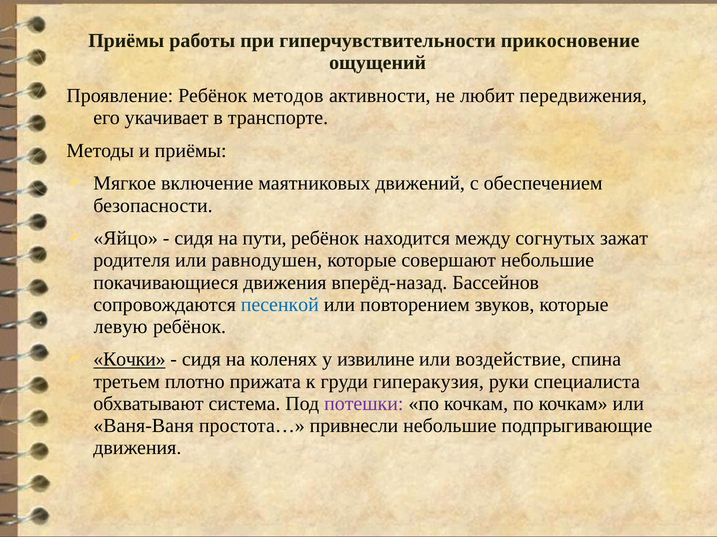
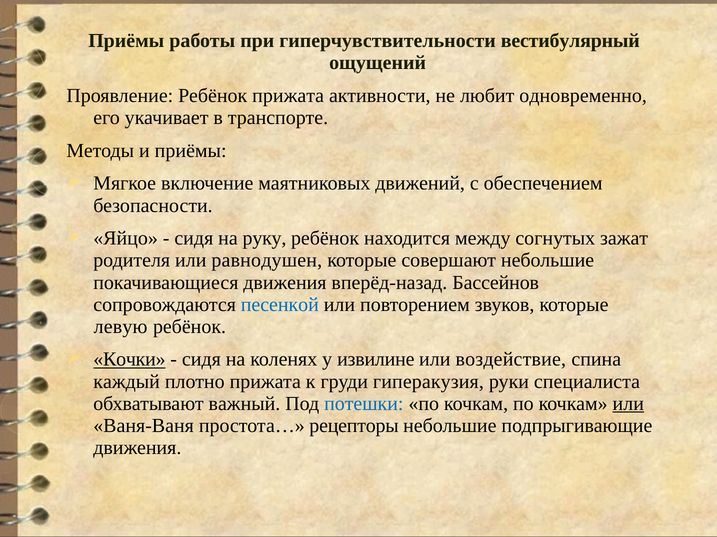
прикосновение: прикосновение -> вестибулярный
Ребёнок методов: методов -> прижата
передвижения: передвижения -> одновременно
пути: пути -> руку
третьем: третьем -> каждый
система: система -> важный
потешки colour: purple -> blue
или at (628, 404) underline: none -> present
привнесли: привнесли -> рецепторы
